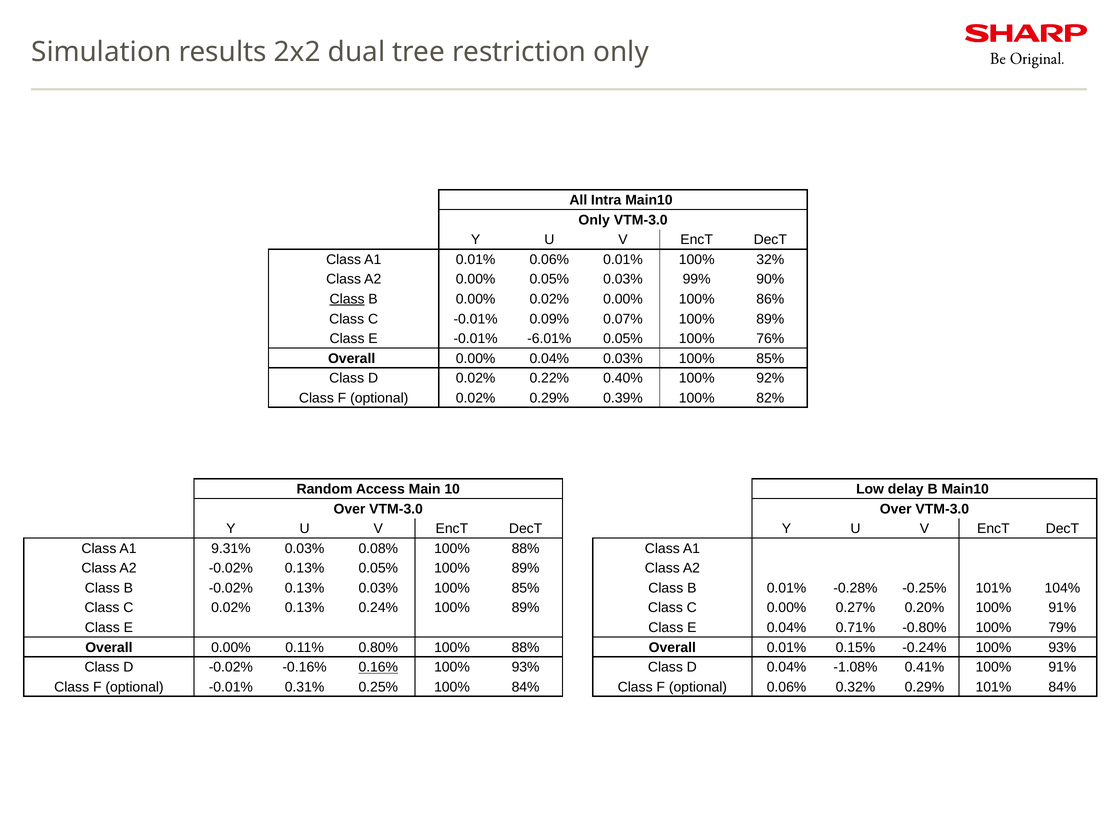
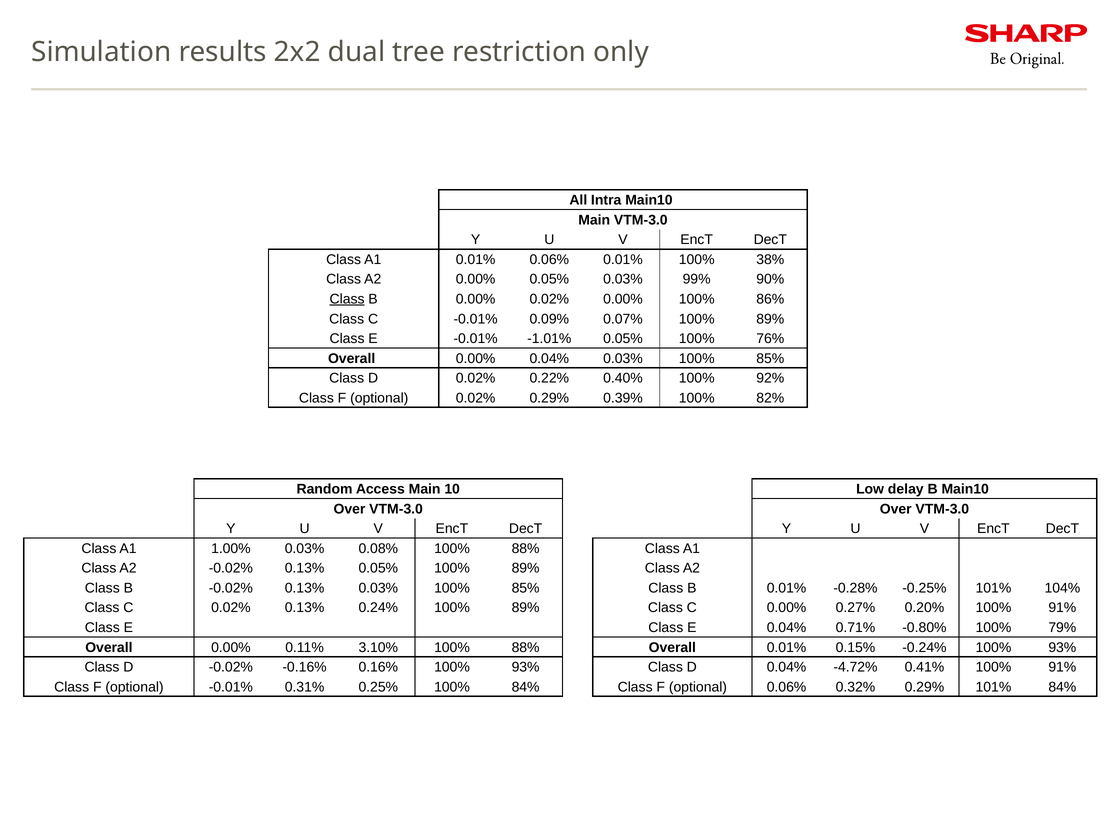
Only at (594, 220): Only -> Main
32%: 32% -> 38%
-6.01%: -6.01% -> -1.01%
9.31%: 9.31% -> 1.00%
0.80%: 0.80% -> 3.10%
0.16% underline: present -> none
-1.08%: -1.08% -> -4.72%
